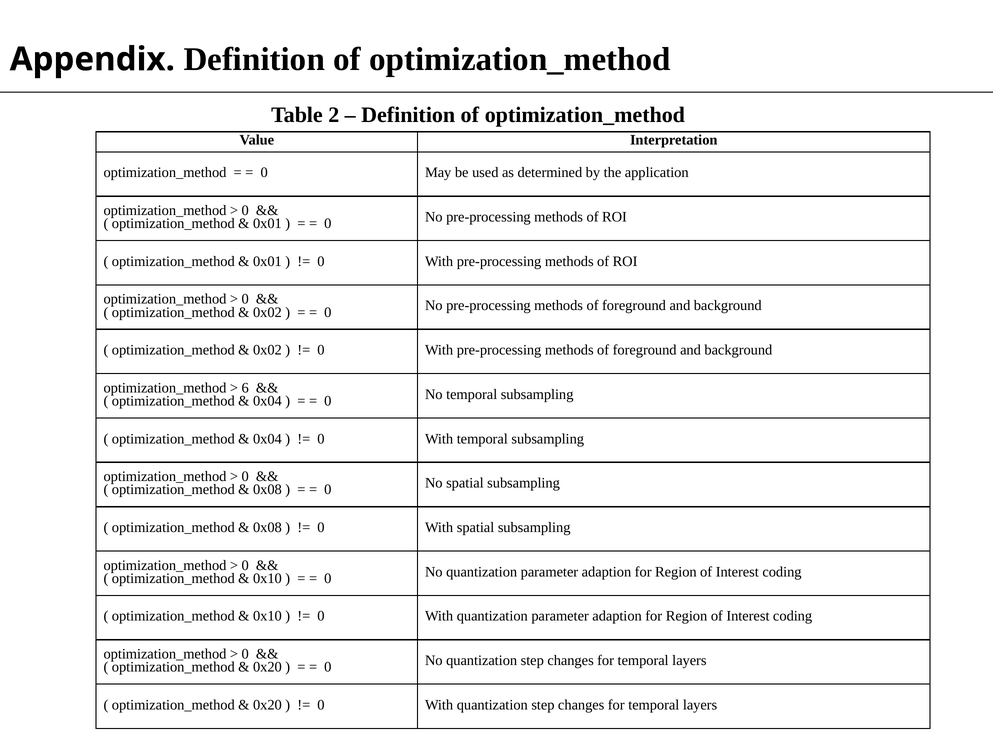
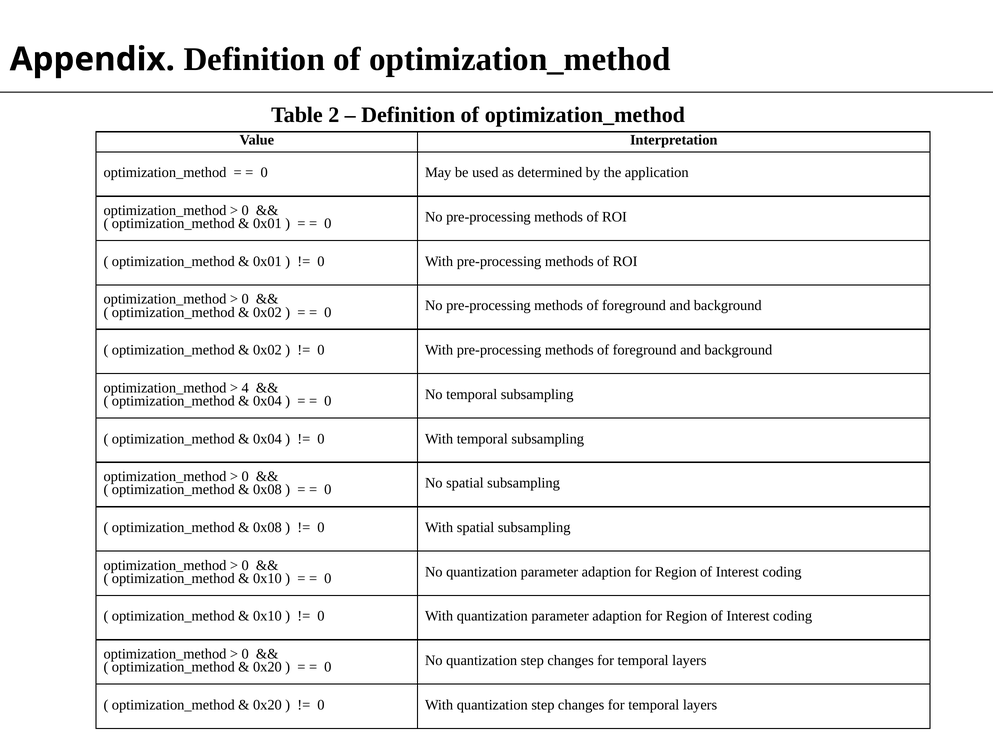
6: 6 -> 4
